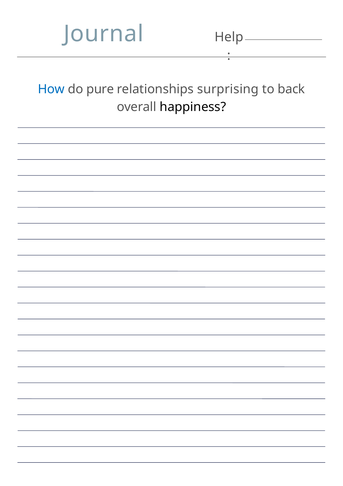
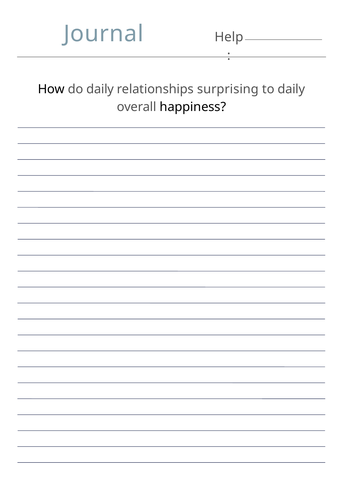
How colour: blue -> black
do pure: pure -> daily
to back: back -> daily
